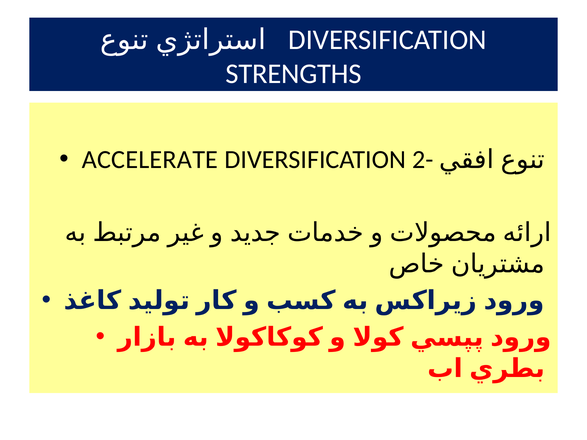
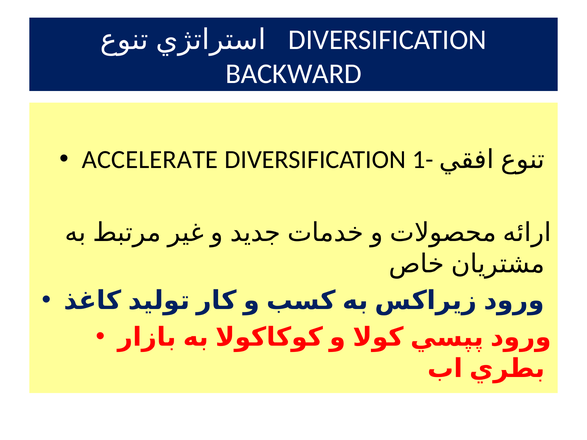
STRENGTHS: STRENGTHS -> BACKWARD
2-: 2- -> 1-
